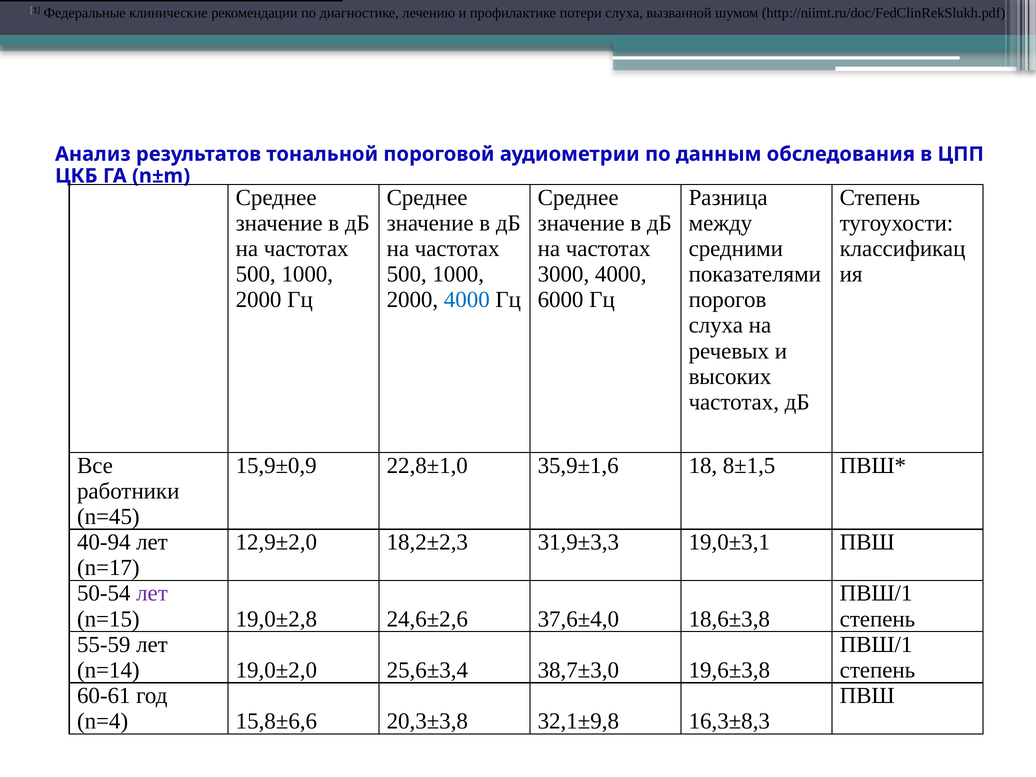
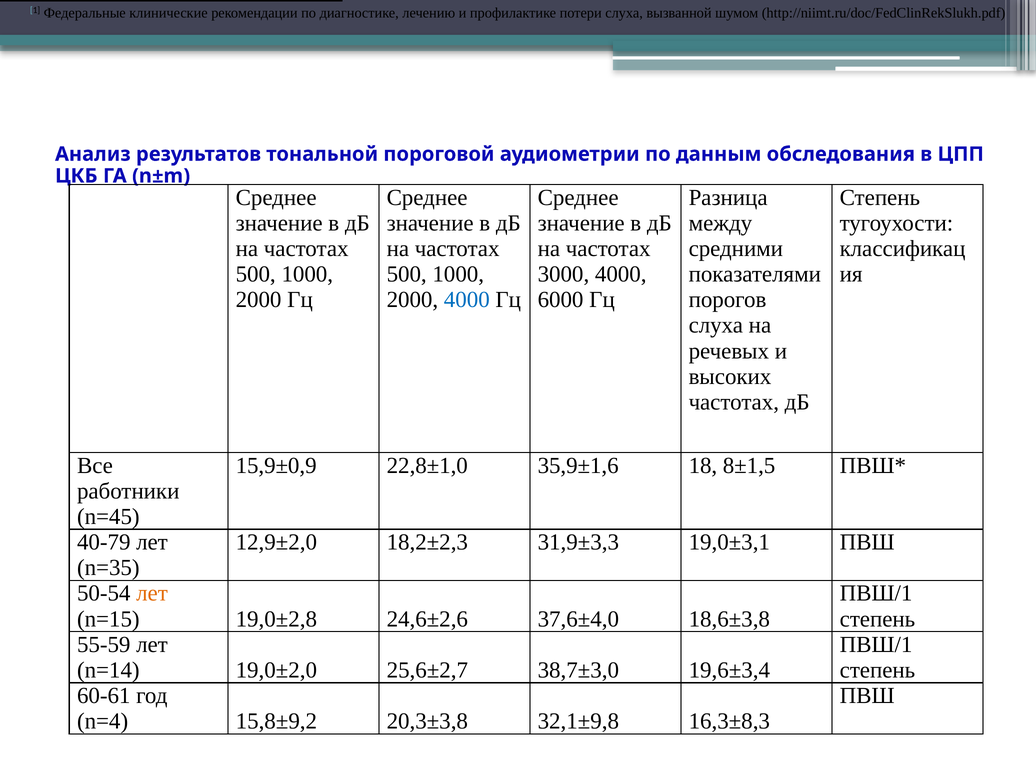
40-94: 40-94 -> 40-79
n=17: n=17 -> n=35
лет at (152, 593) colour: purple -> orange
25,6±3,4: 25,6±3,4 -> 25,6±2,7
19,6±3,8: 19,6±3,8 -> 19,6±3,4
15,8±6,6: 15,8±6,6 -> 15,8±9,2
